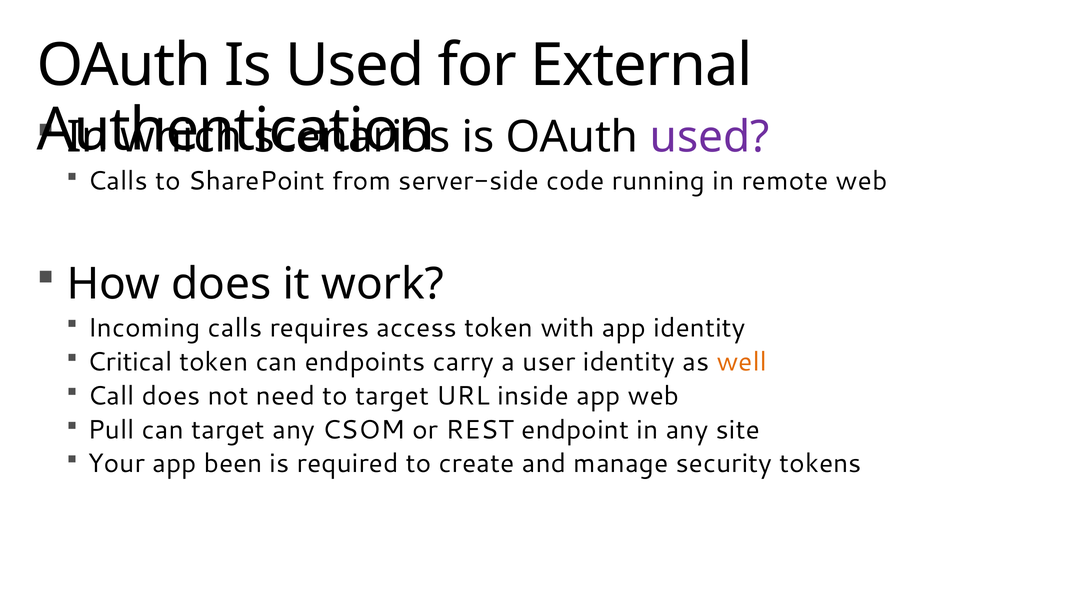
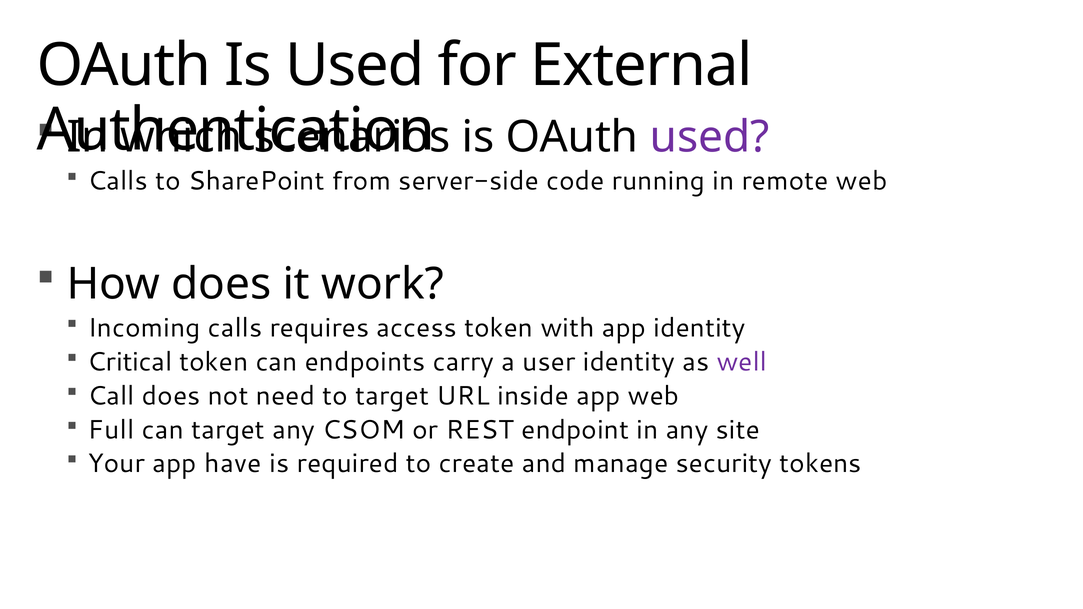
well colour: orange -> purple
Pull: Pull -> Full
been: been -> have
